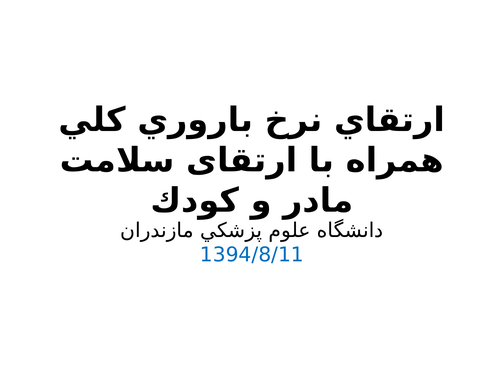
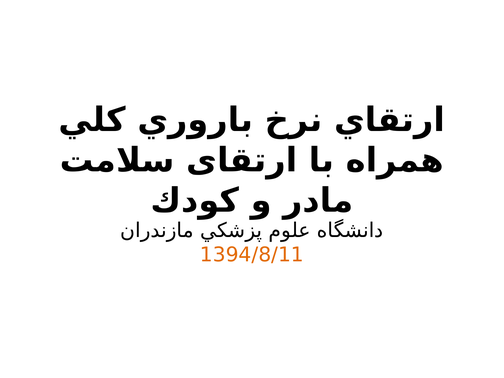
1394/8/11 colour: blue -> orange
